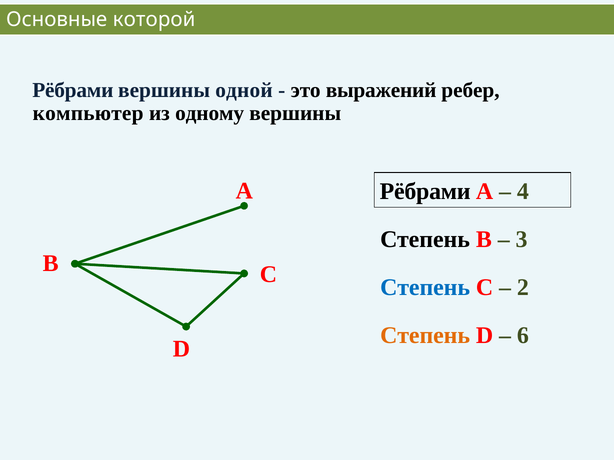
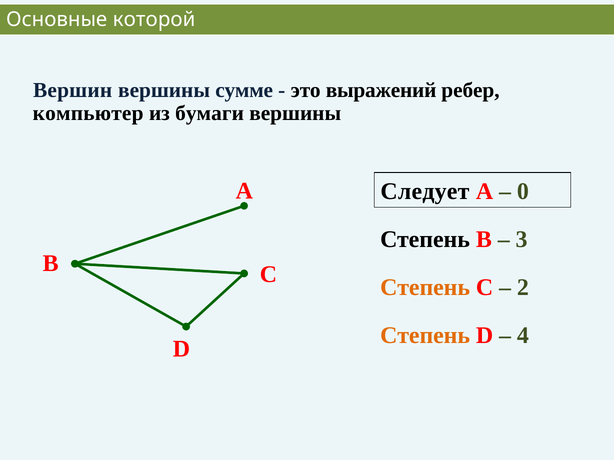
Рёбрами at (73, 90): Рёбрами -> Вершин
одной: одной -> сумме
одному: одному -> бумаги
Рёбрами at (425, 192): Рёбрами -> Следует
4: 4 -> 0
Степень at (425, 288) colour: blue -> orange
6: 6 -> 4
